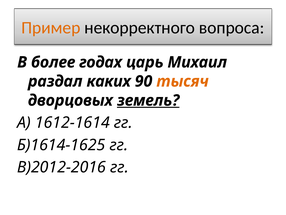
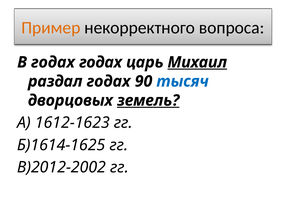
В более: более -> годах
Михаил underline: none -> present
раздал каких: каких -> годах
тысяч colour: orange -> blue
1612-1614: 1612-1614 -> 1612-1623
В)2012-2016: В)2012-2016 -> В)2012-2002
